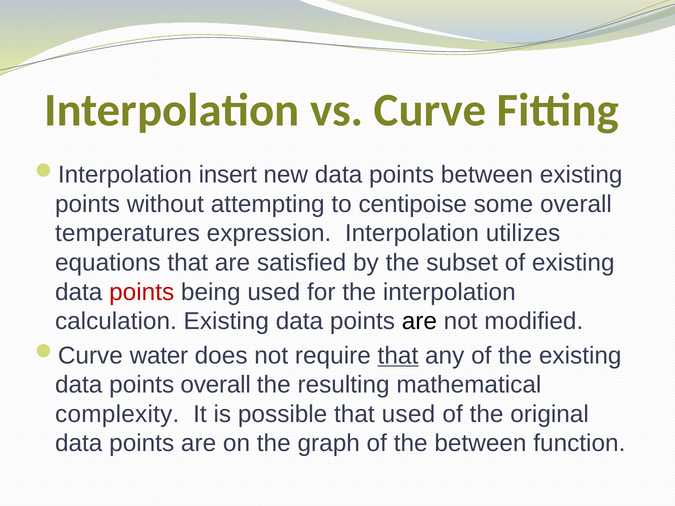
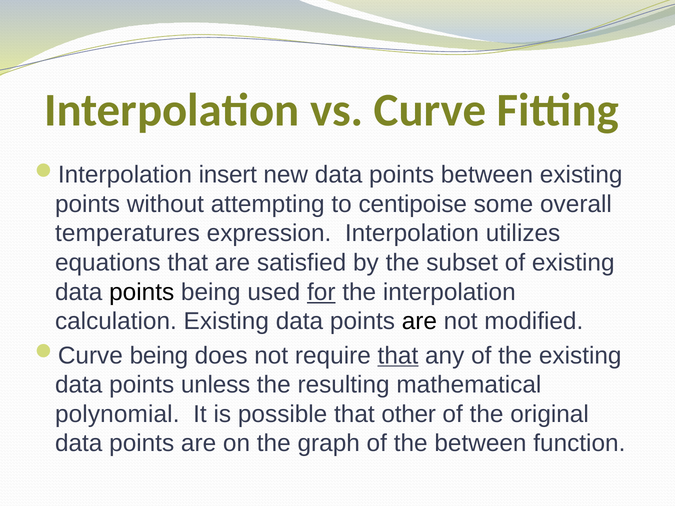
points at (142, 292) colour: red -> black
for underline: none -> present
water at (159, 356): water -> being
points overall: overall -> unless
complexity: complexity -> polynomial
that used: used -> other
